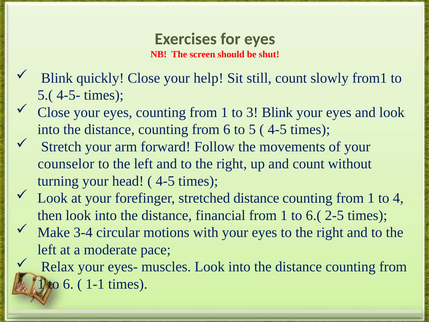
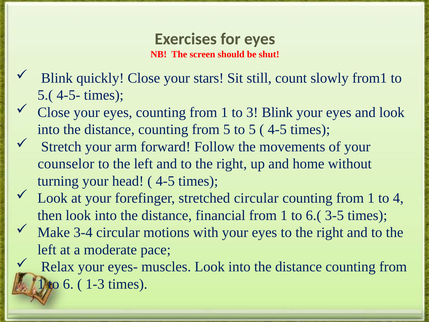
help: help -> stars
from 6: 6 -> 5
and count: count -> home
stretched distance: distance -> circular
2-5: 2-5 -> 3-5
1-1: 1-1 -> 1-3
